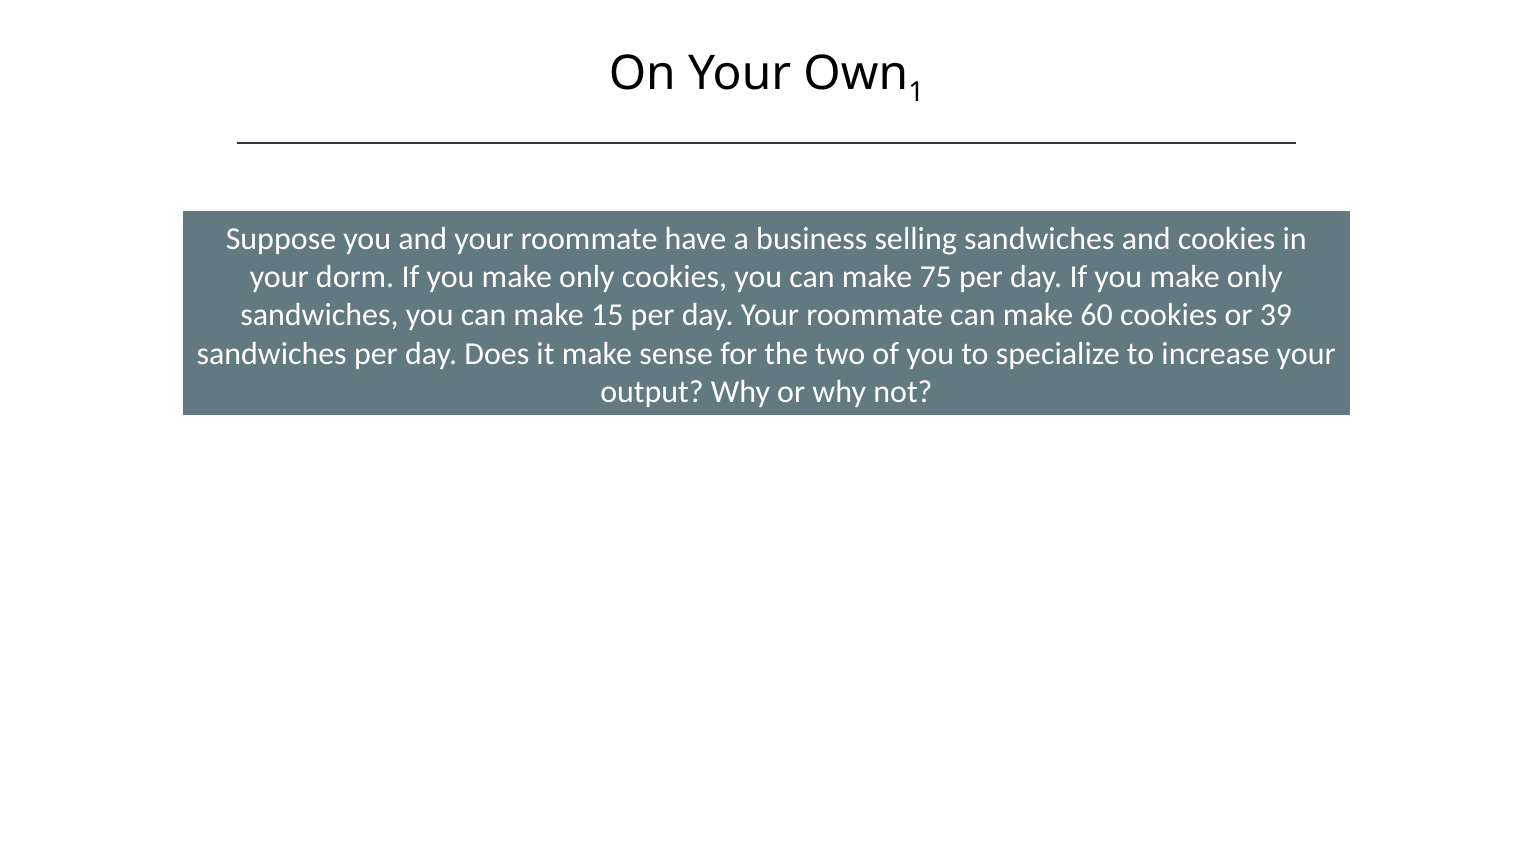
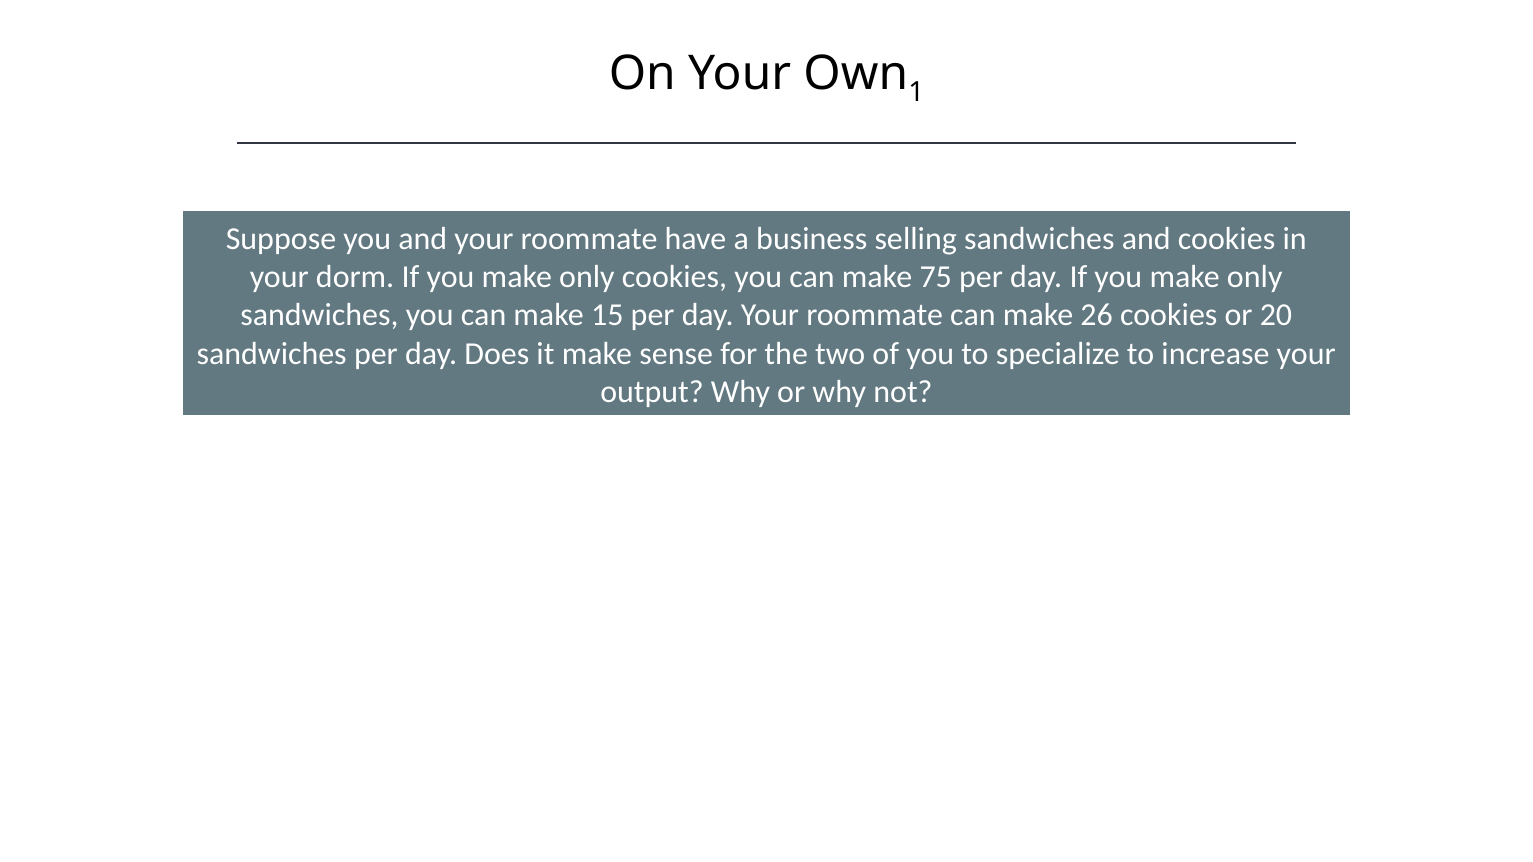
60: 60 -> 26
39: 39 -> 20
